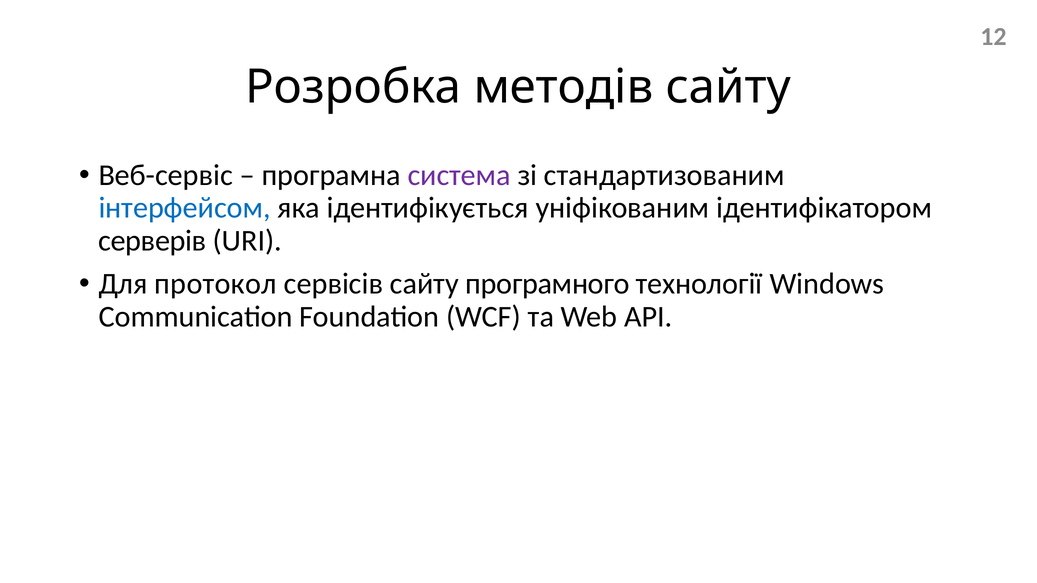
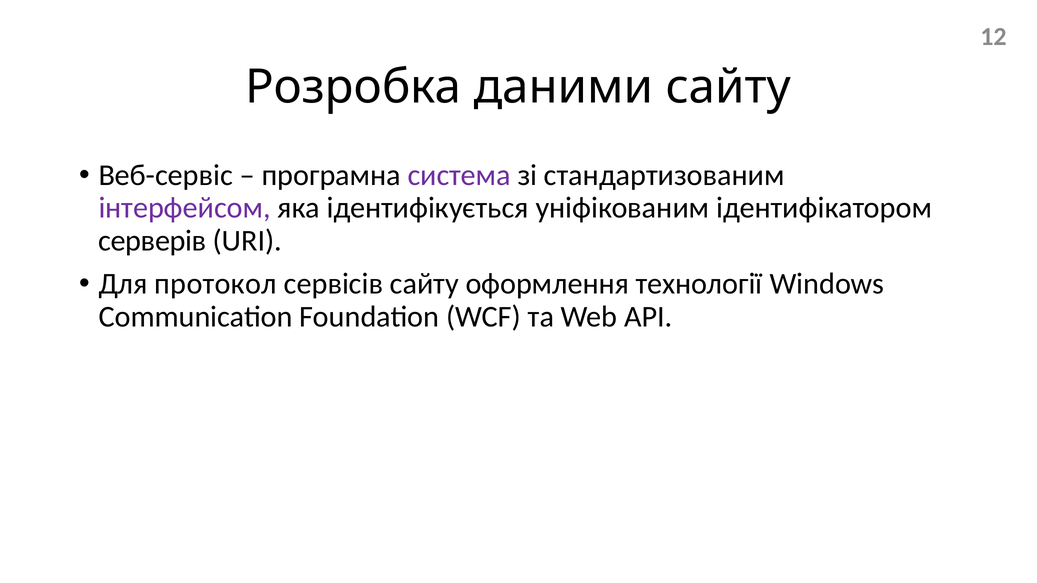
методів: методів -> даними
інтерфейсом colour: blue -> purple
програмного: програмного -> оформлення
